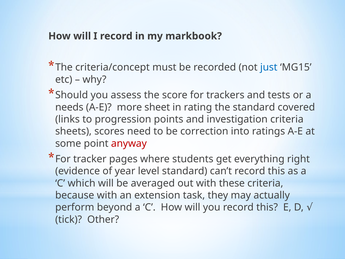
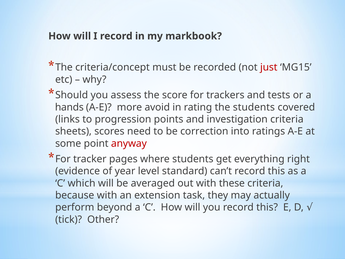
just colour: blue -> red
needs: needs -> hands
sheet: sheet -> avoid
the standard: standard -> students
